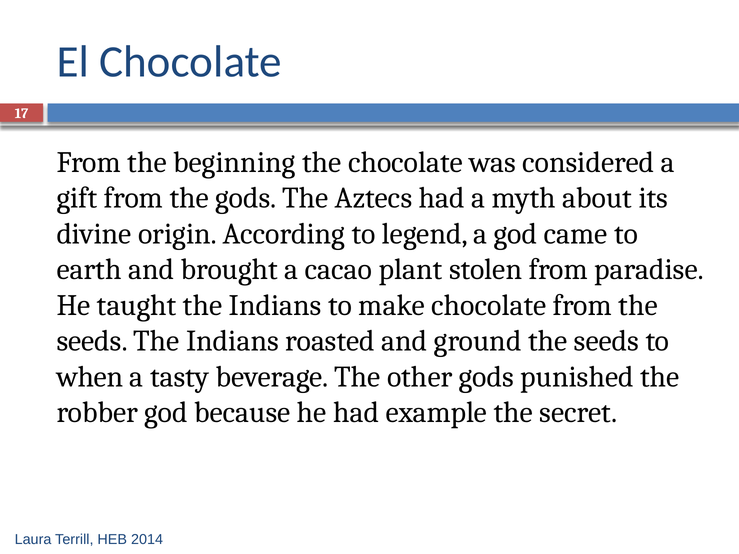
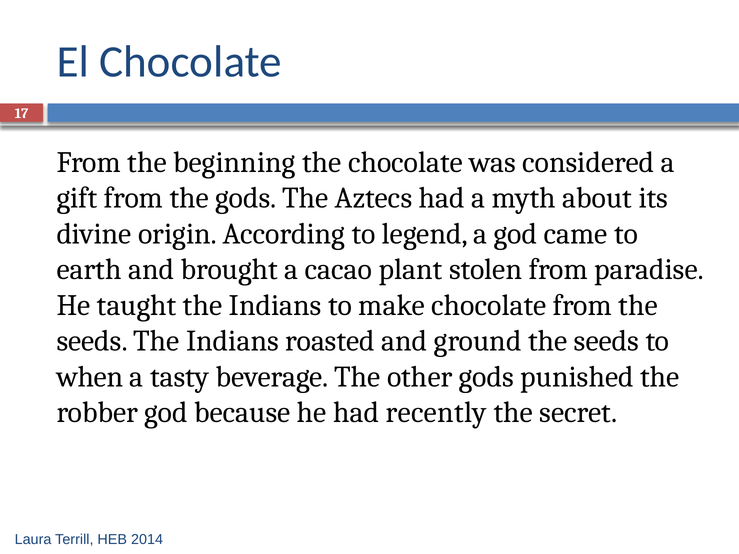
example: example -> recently
